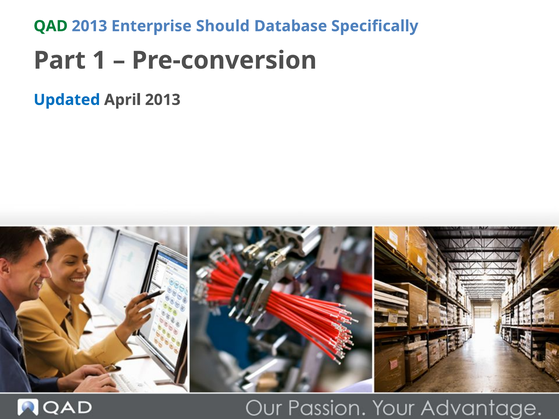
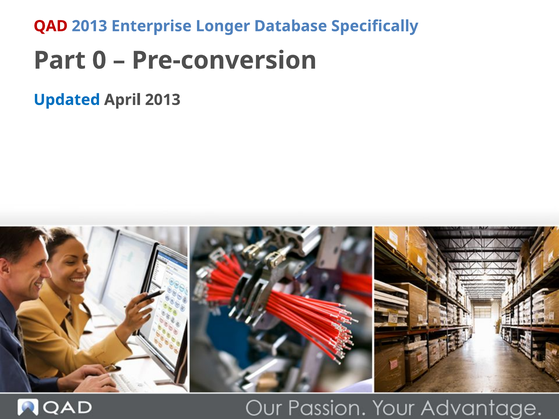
QAD colour: green -> red
Should: Should -> Longer
1: 1 -> 0
